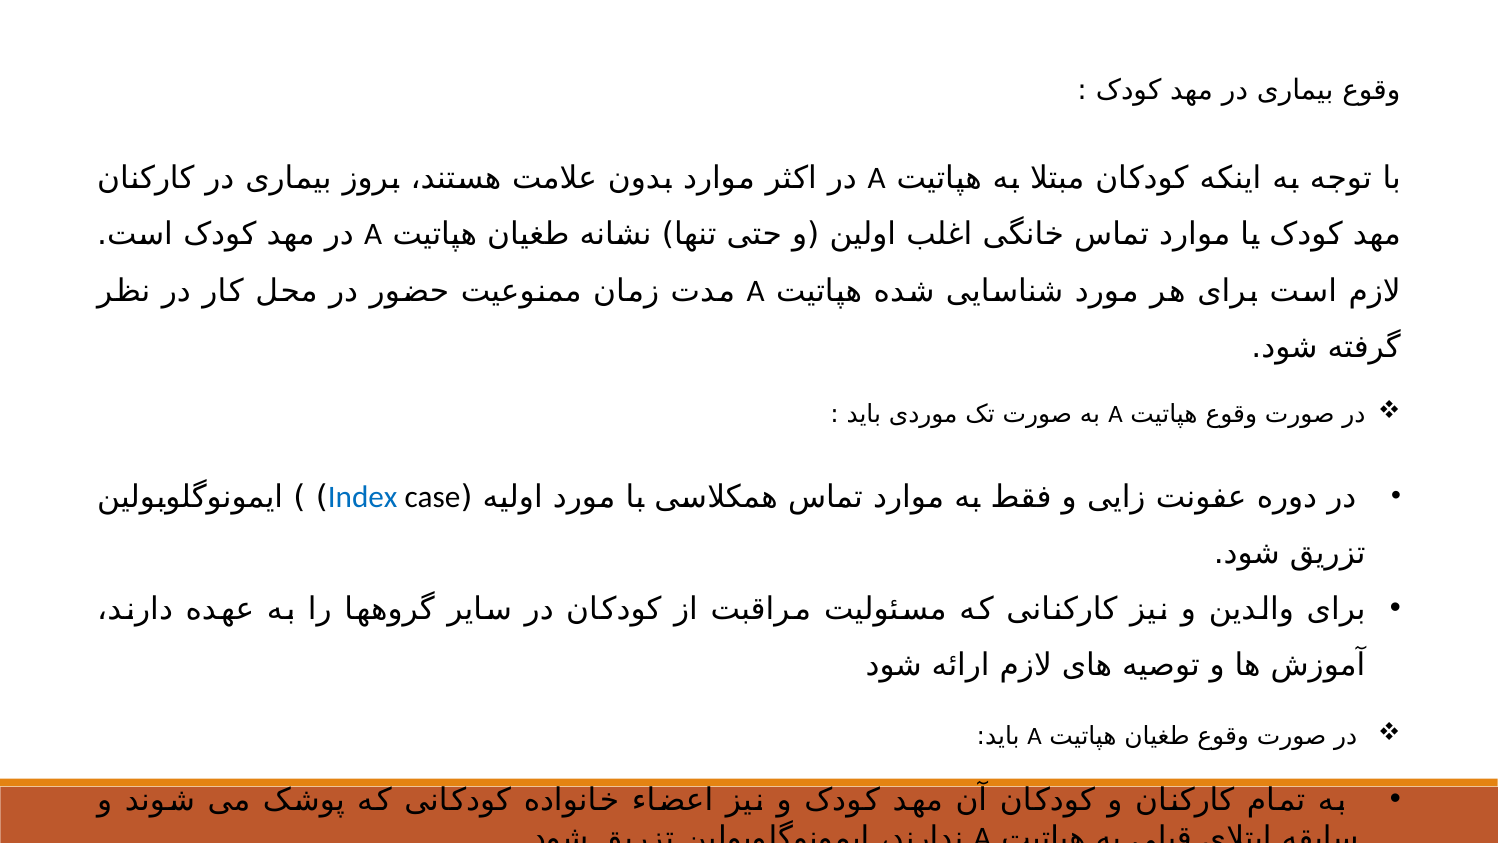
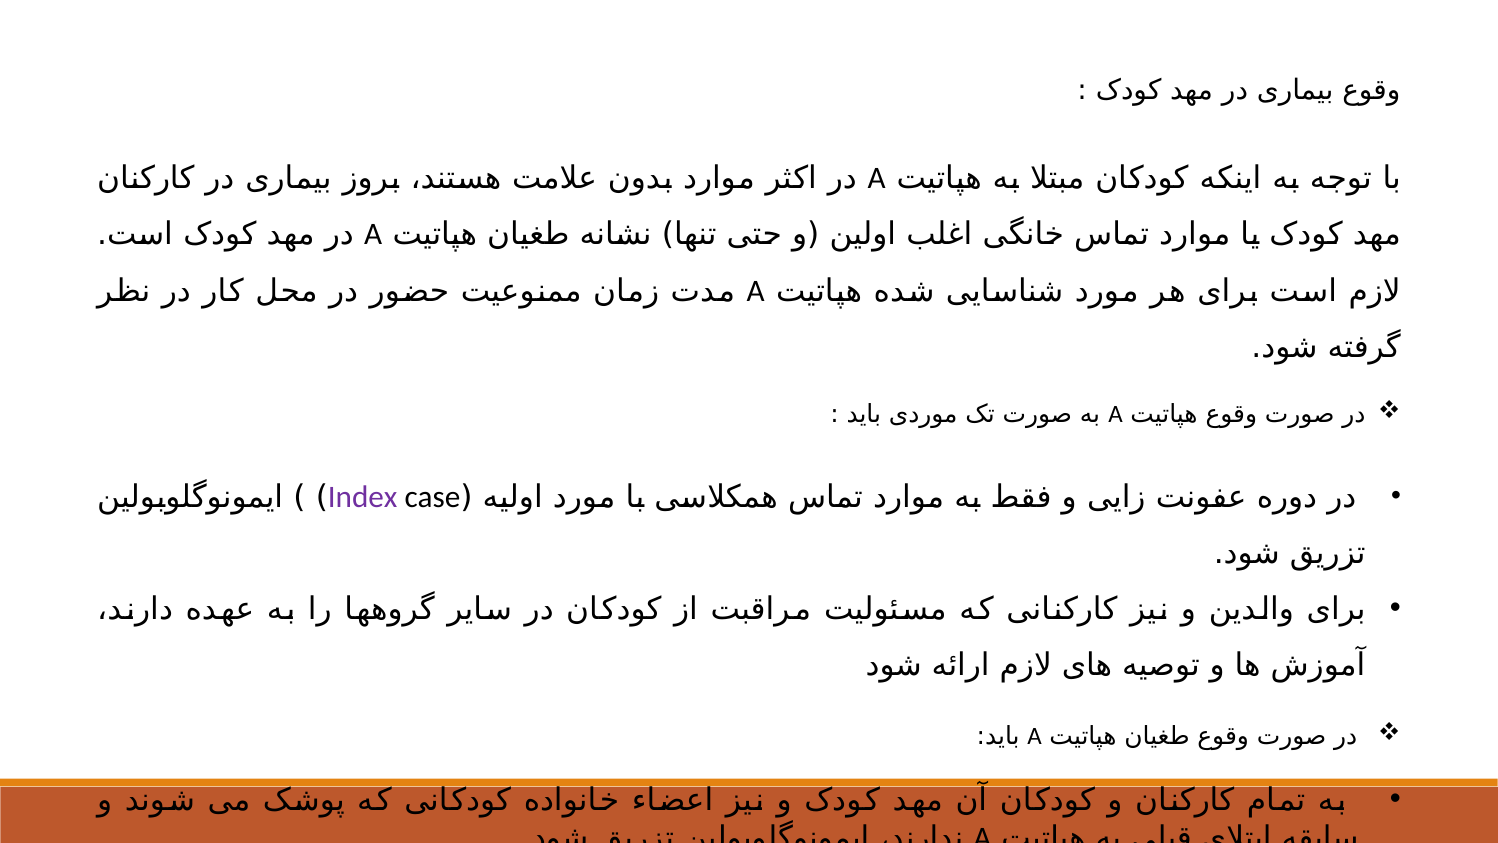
Index colour: blue -> purple
